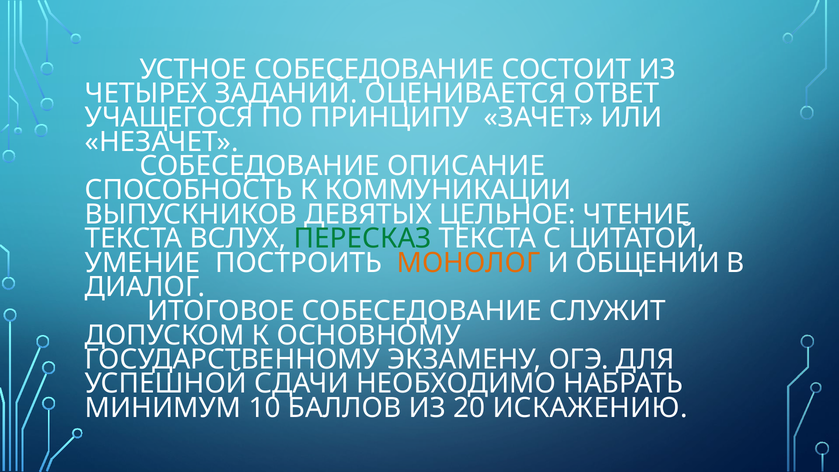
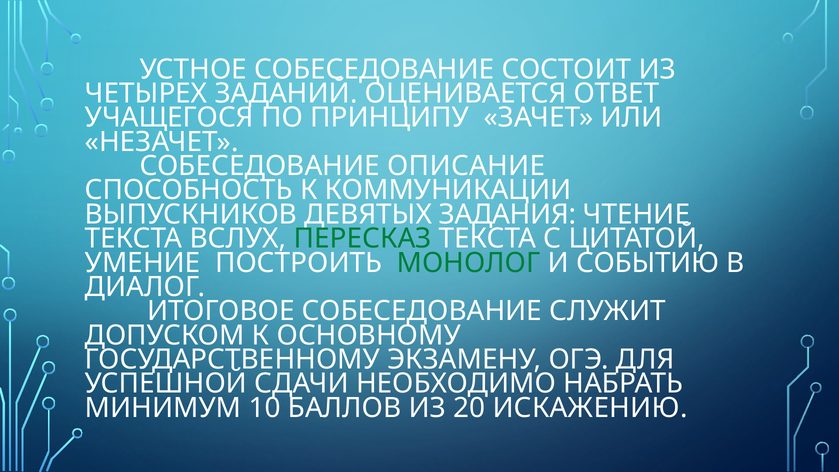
ЦЕЛЬНОЕ: ЦЕЛЬНОЕ -> ЗАДАНИЯ
МОНОЛОГ colour: orange -> green
ОБЩЕНИИ: ОБЩЕНИИ -> СОБЫТИЮ
